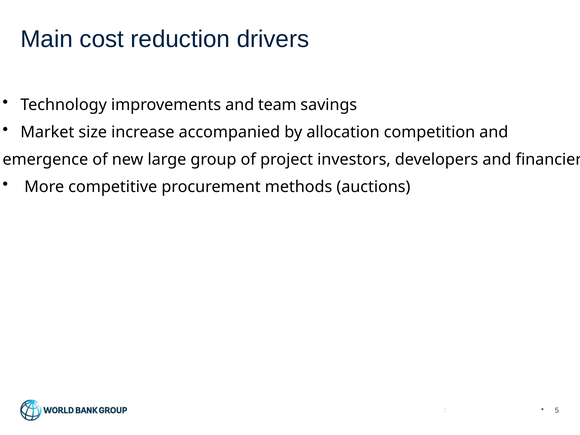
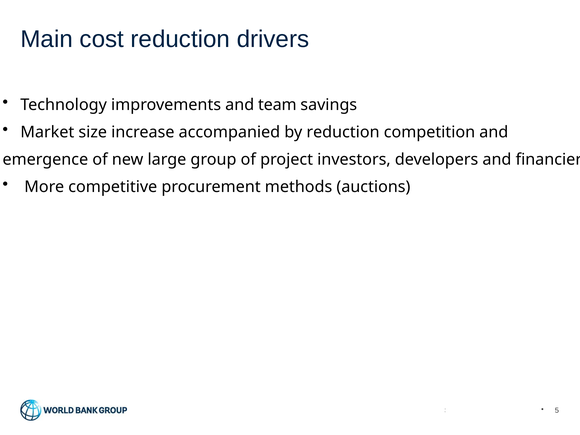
by allocation: allocation -> reduction
